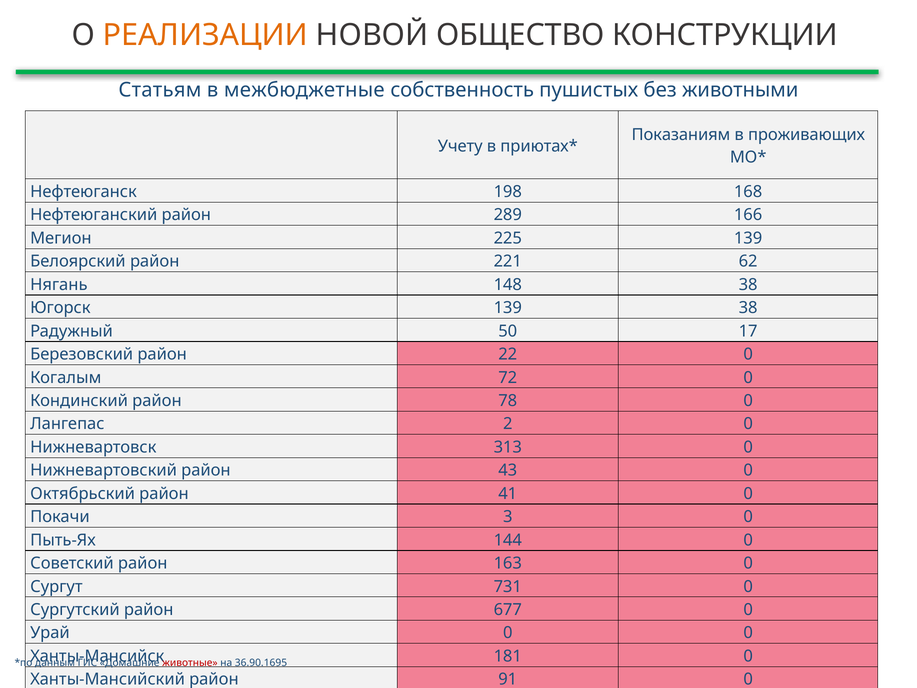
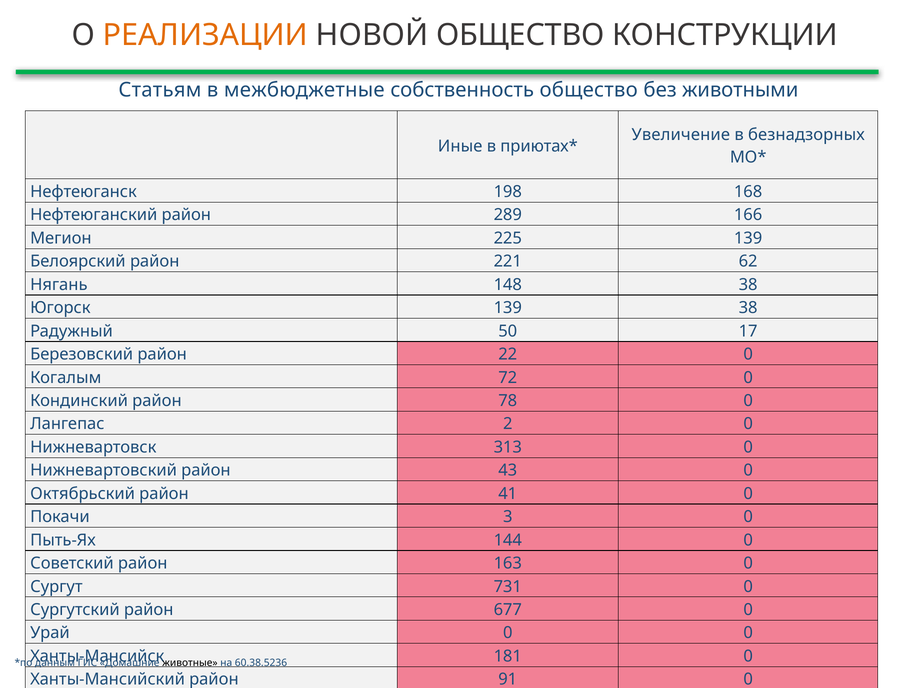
собственность пушистых: пушистых -> общество
Показаниям: Показаниям -> Увеличение
проживающих: проживающих -> безнадзорных
Учету: Учету -> Иные
животные colour: red -> black
36.90.1695: 36.90.1695 -> 60.38.5236
